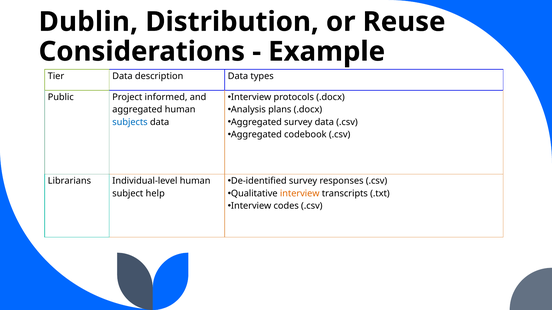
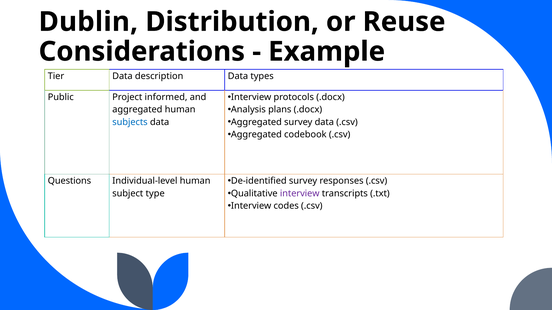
Librarians: Librarians -> Questions
interview at (300, 194) colour: orange -> purple
help: help -> type
